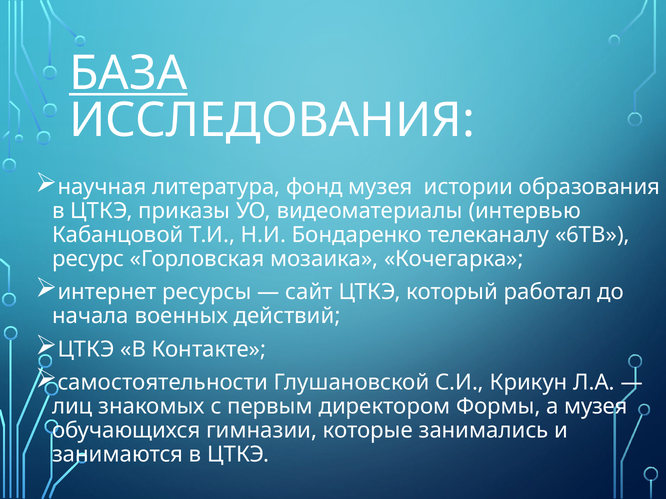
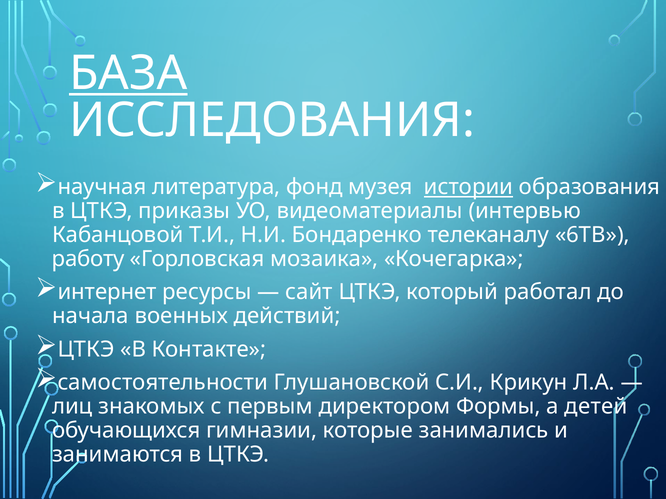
истории underline: none -> present
ресурс: ресурс -> работу
а музея: музея -> детей
